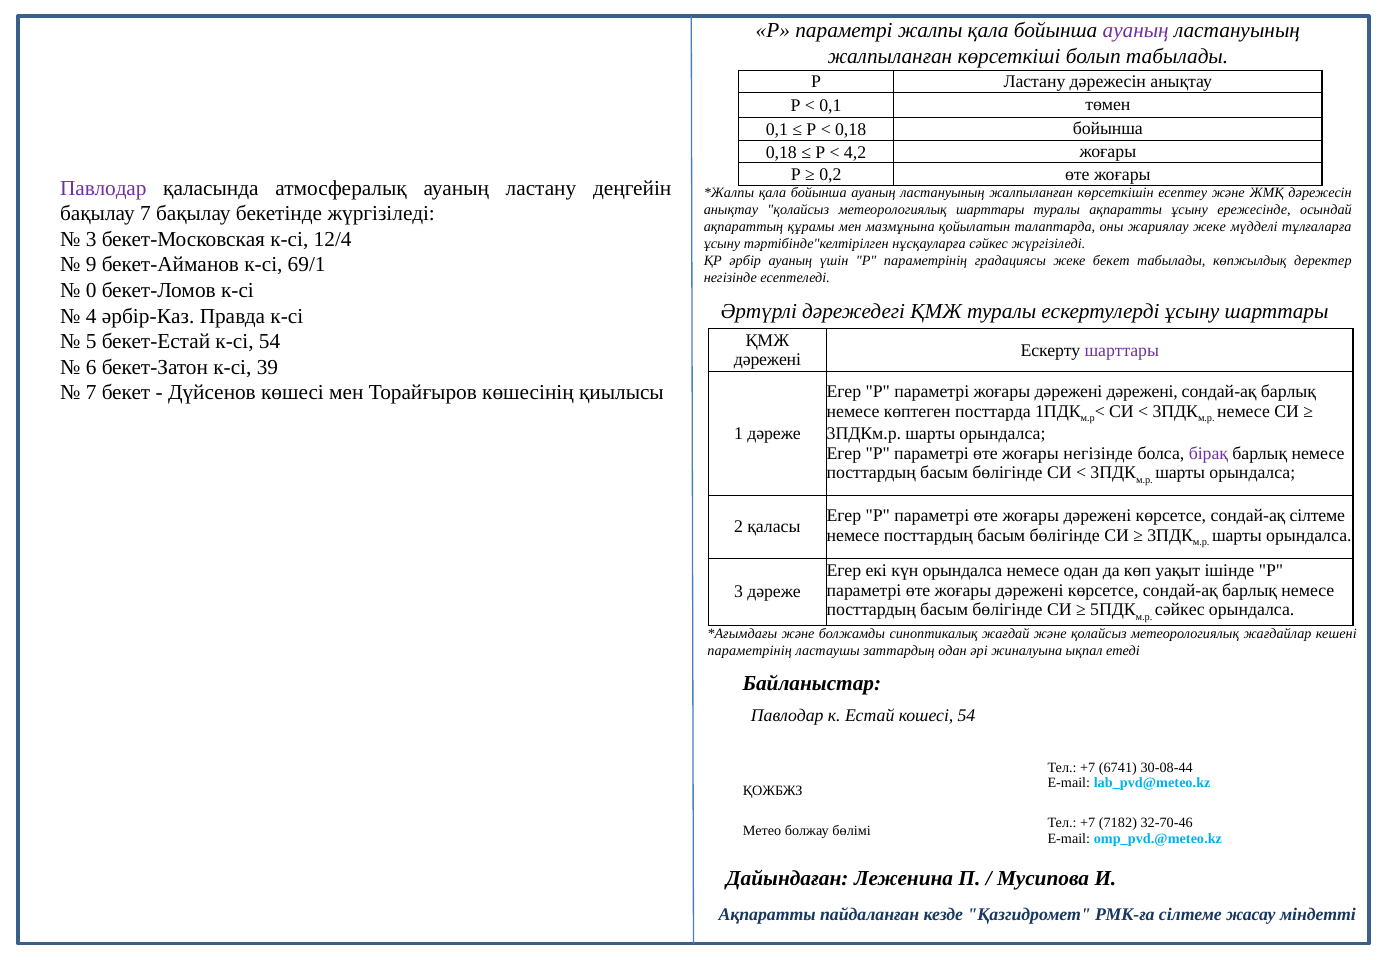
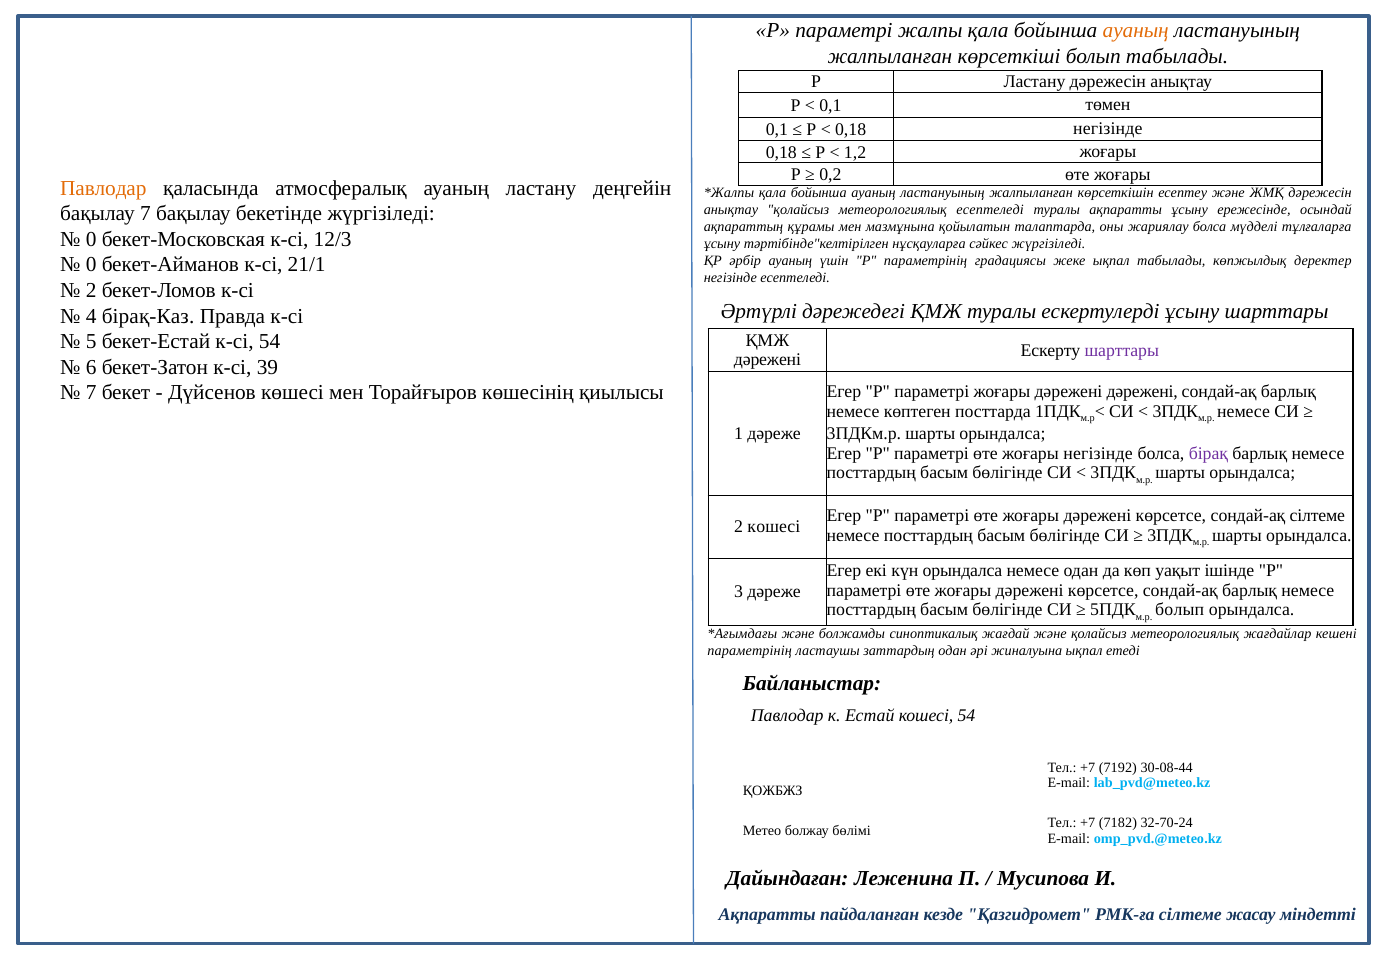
ауаның at (1136, 31) colour: purple -> orange
0,18 бойынша: бойынша -> негізінде
4,2: 4,2 -> 1,2
Павлодар at (103, 188) colour: purple -> orange
метеорологиялық шарттары: шарттары -> есептеледі
жариялау жеке: жеке -> болса
3 at (91, 239): 3 -> 0
12/4: 12/4 -> 12/3
жеке бекет: бекет -> ықпал
9 at (91, 265): 9 -> 0
69/1: 69/1 -> 21/1
0 at (91, 291): 0 -> 2
әрбір-Каз: әрбір-Каз -> бірақ-Каз
2 қаласы: қаласы -> кошесi
сәйкес at (1180, 610): сәйкес -> болып
6741: 6741 -> 7192
32-70-46: 32-70-46 -> 32-70-24
